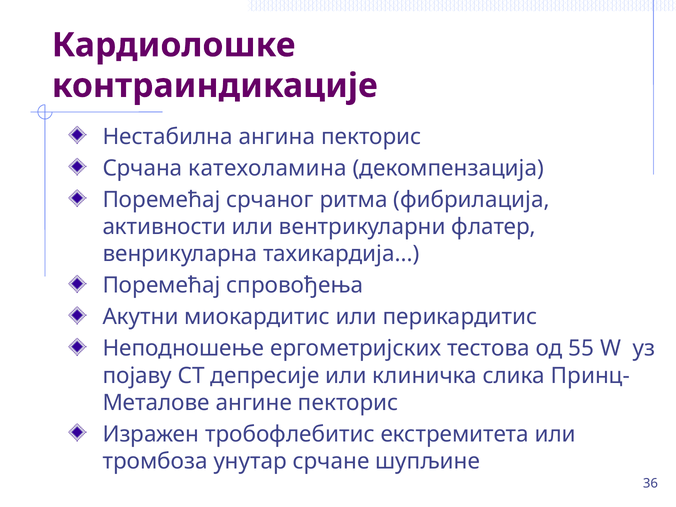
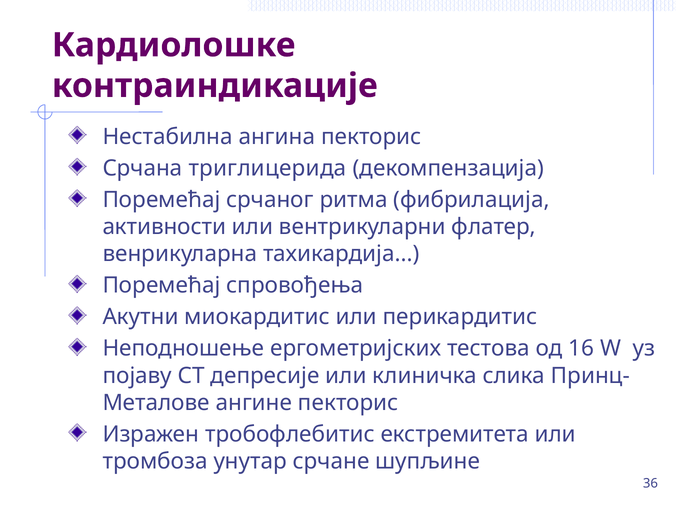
катехоламина: катехоламина -> триглицерида
55: 55 -> 16
